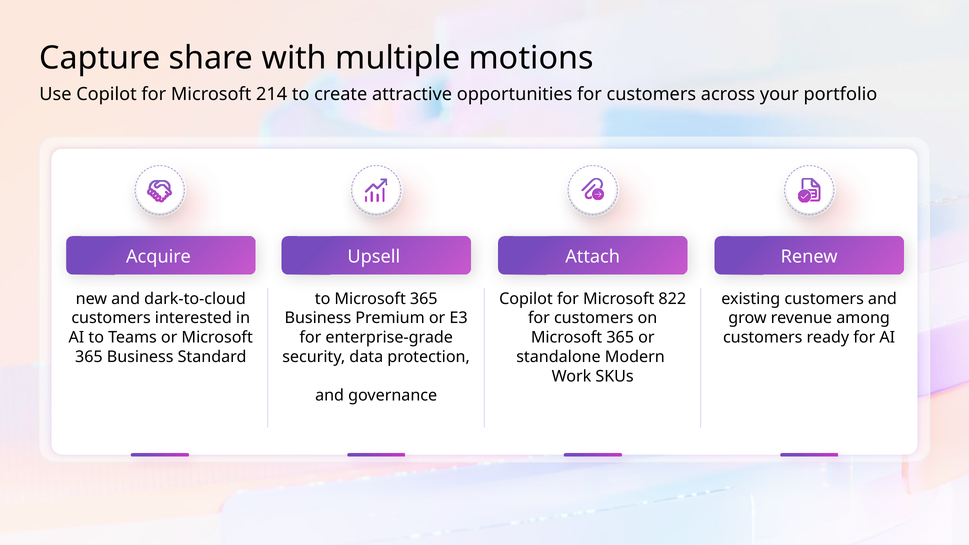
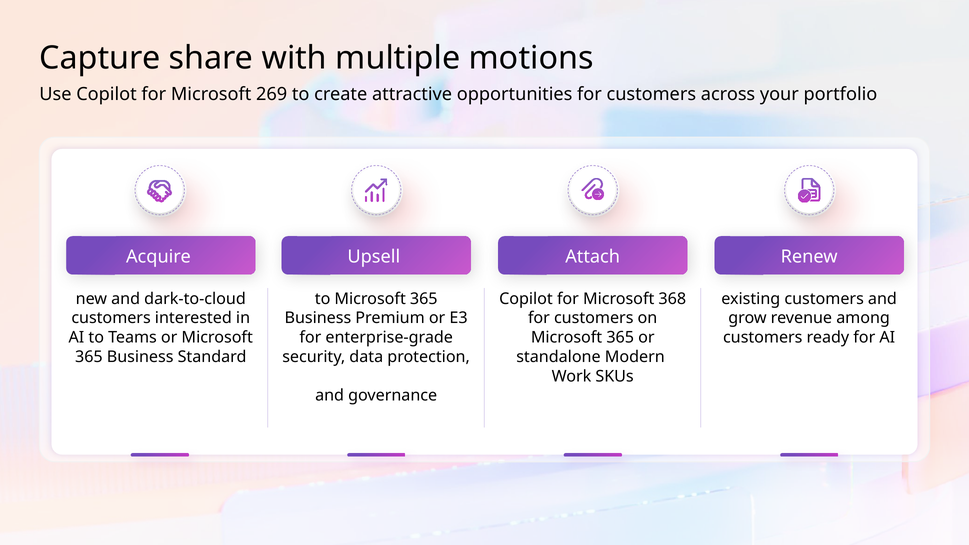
214: 214 -> 269
822: 822 -> 368
